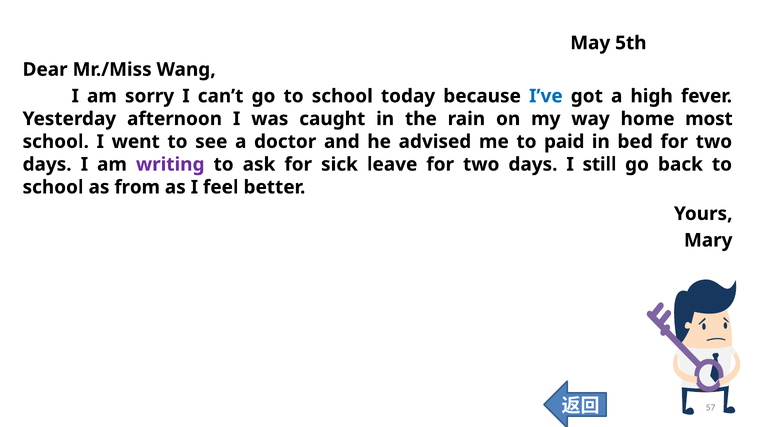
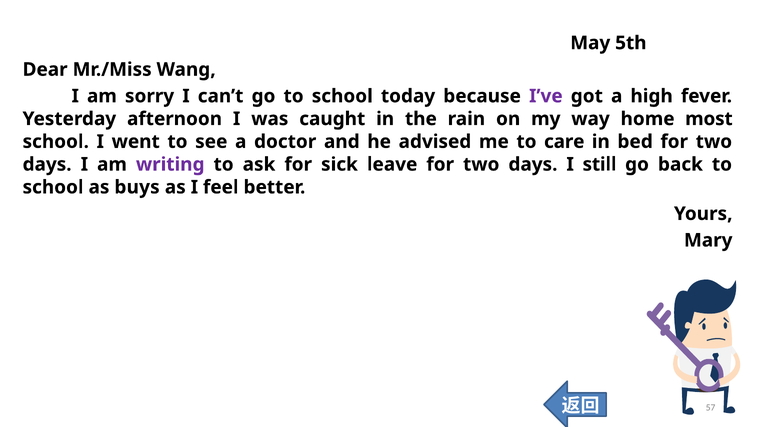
I’ve colour: blue -> purple
paid: paid -> care
from: from -> buys
